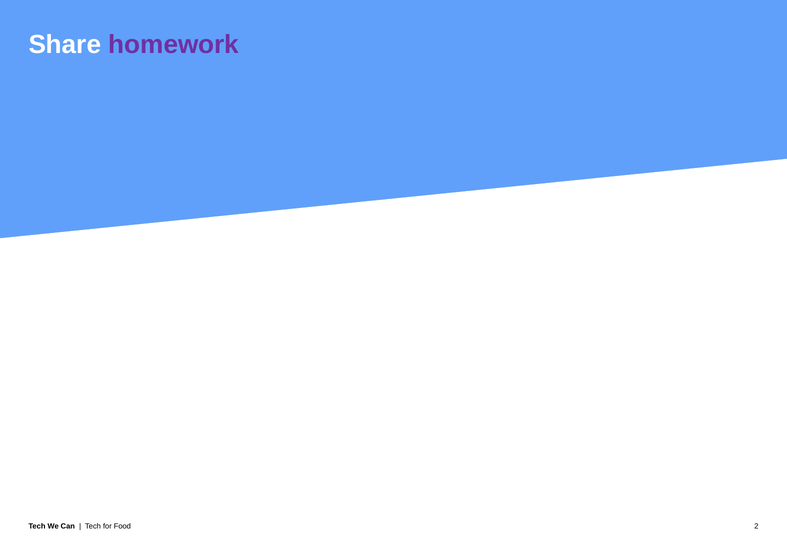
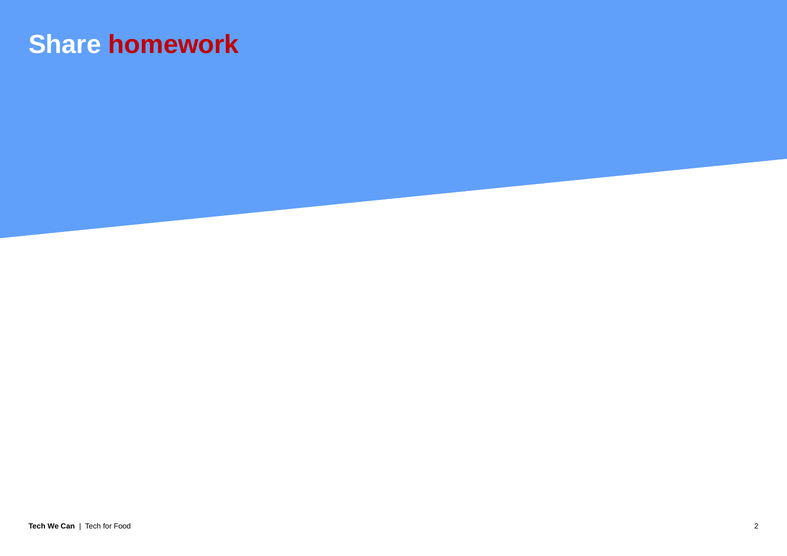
homework colour: purple -> red
